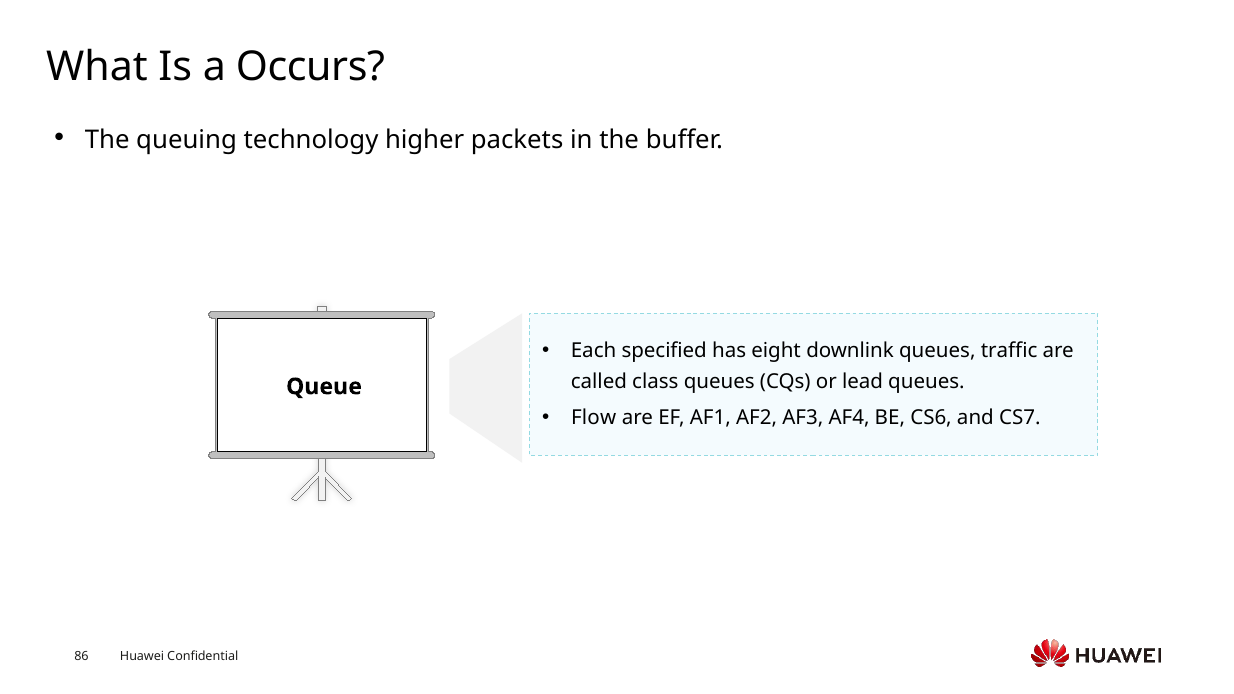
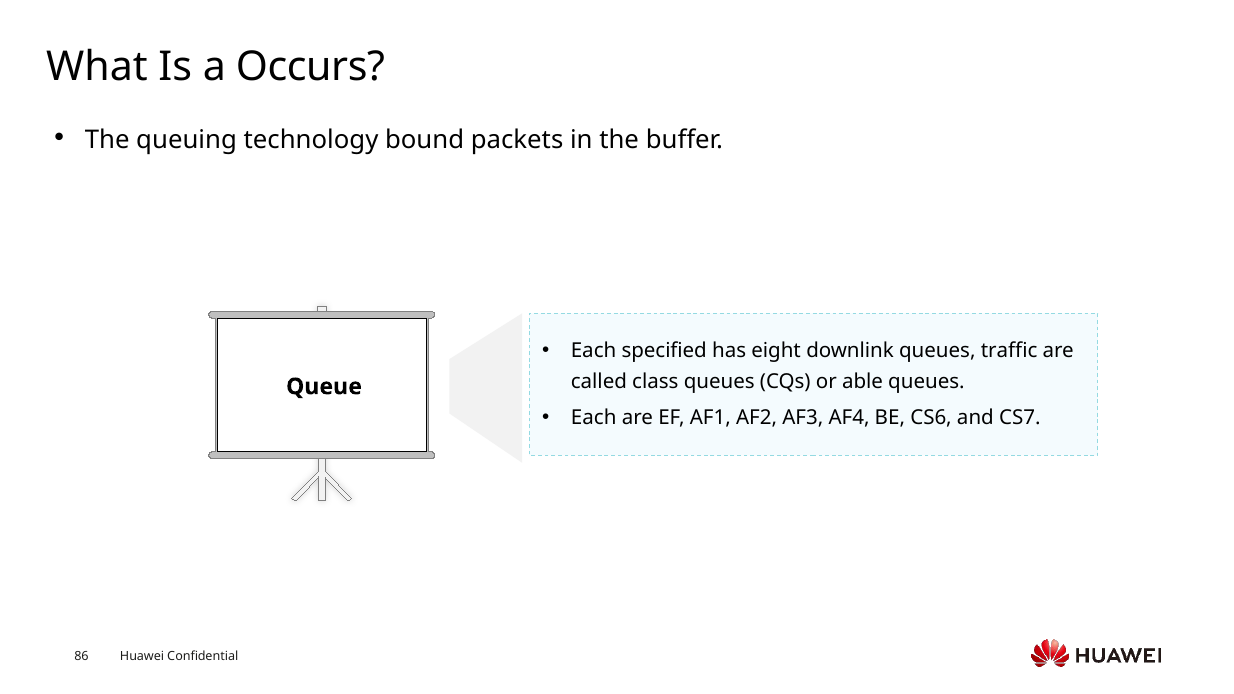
higher: higher -> bound
lead: lead -> able
Flow at (594, 418): Flow -> Each
